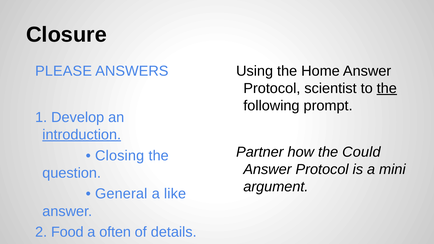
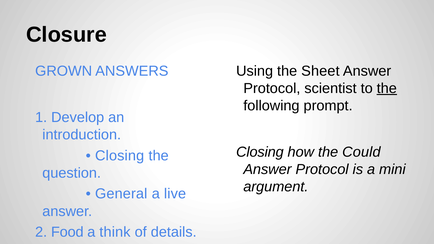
PLEASE: PLEASE -> GROWN
Home: Home -> Sheet
introduction underline: present -> none
Partner at (260, 152): Partner -> Closing
like: like -> live
often: often -> think
